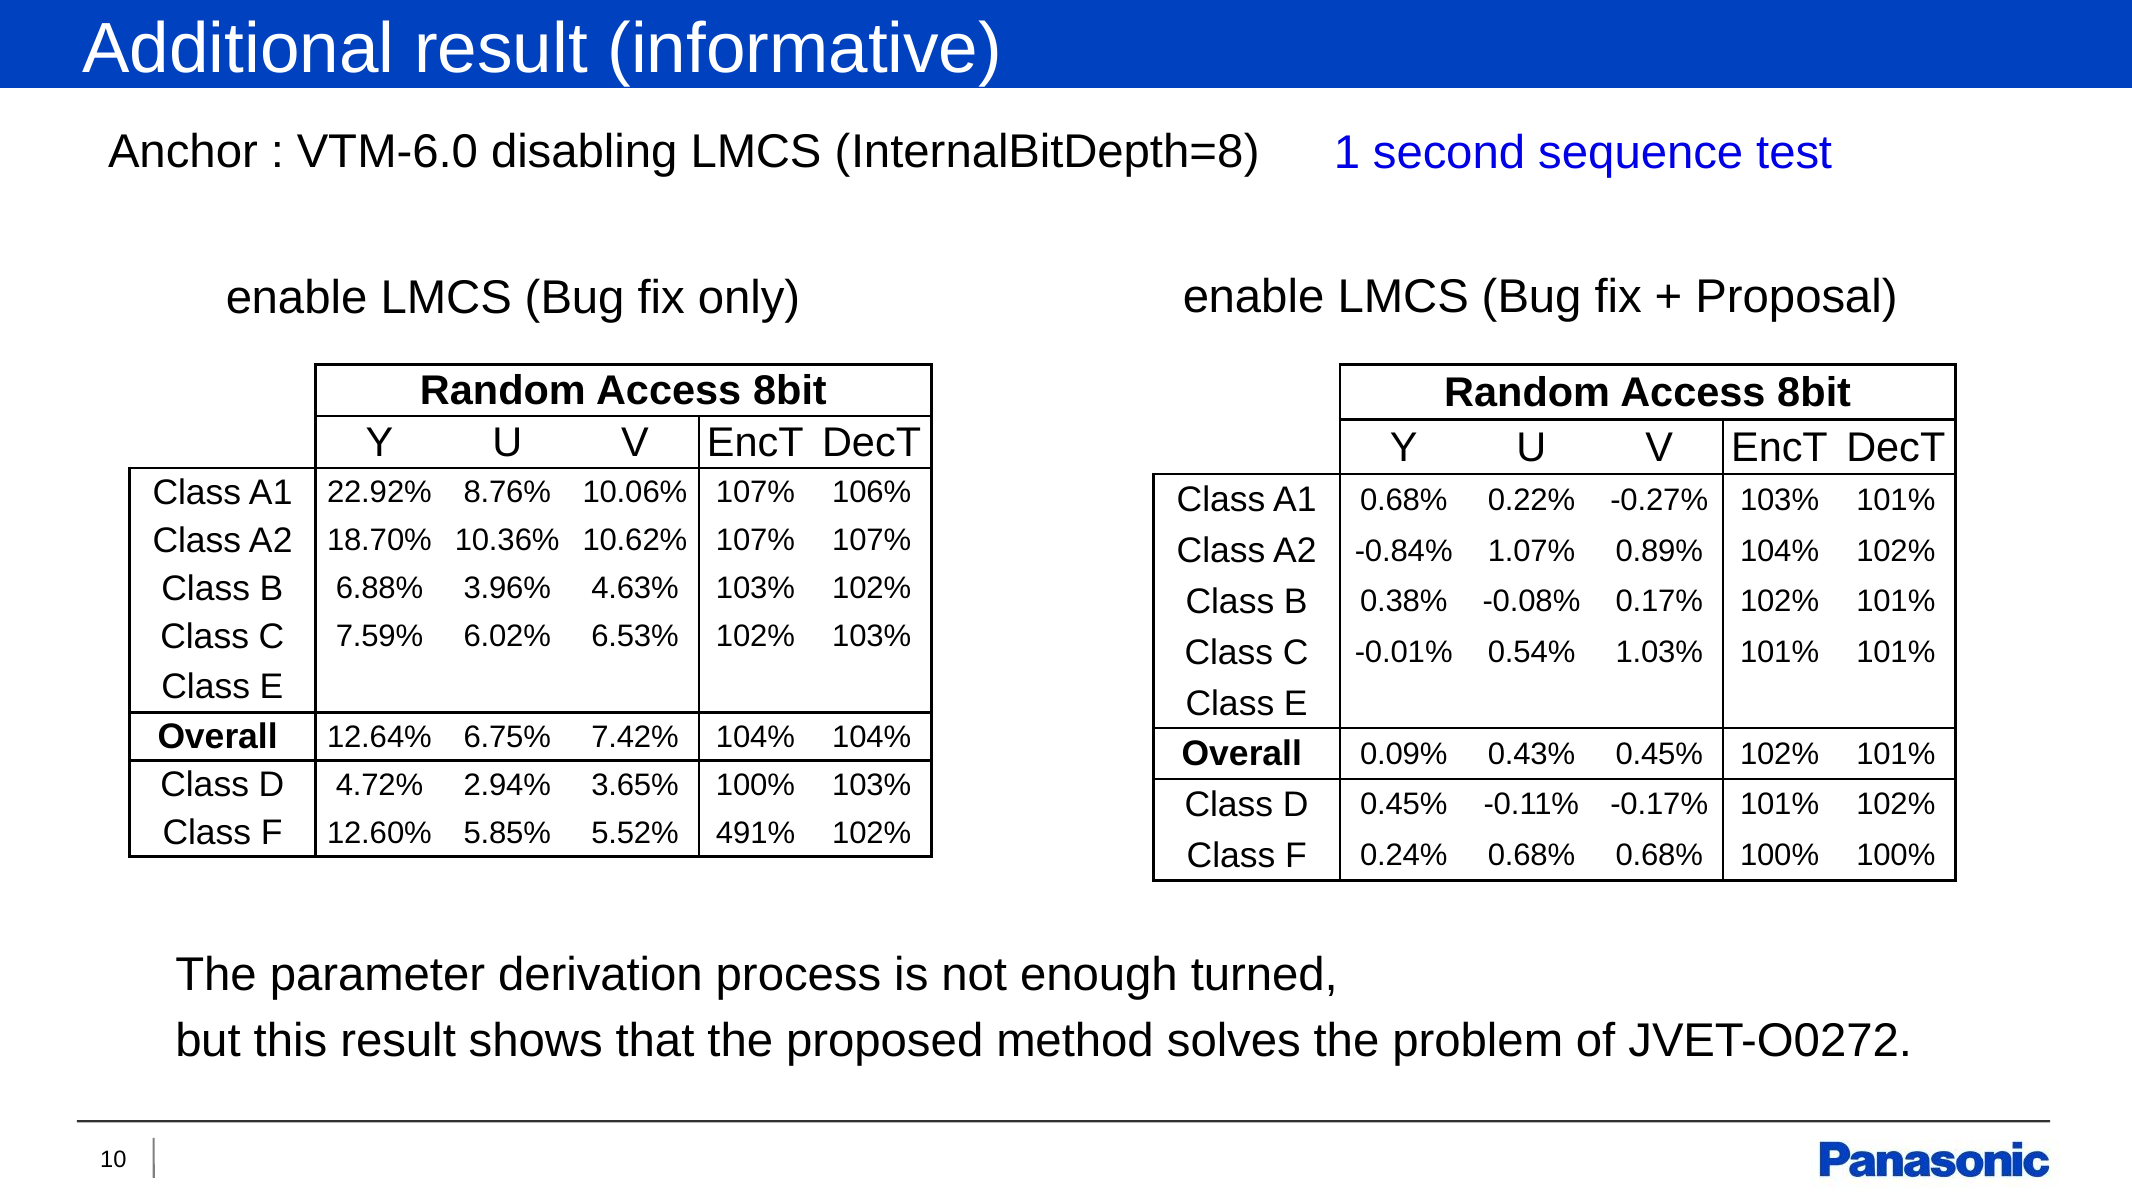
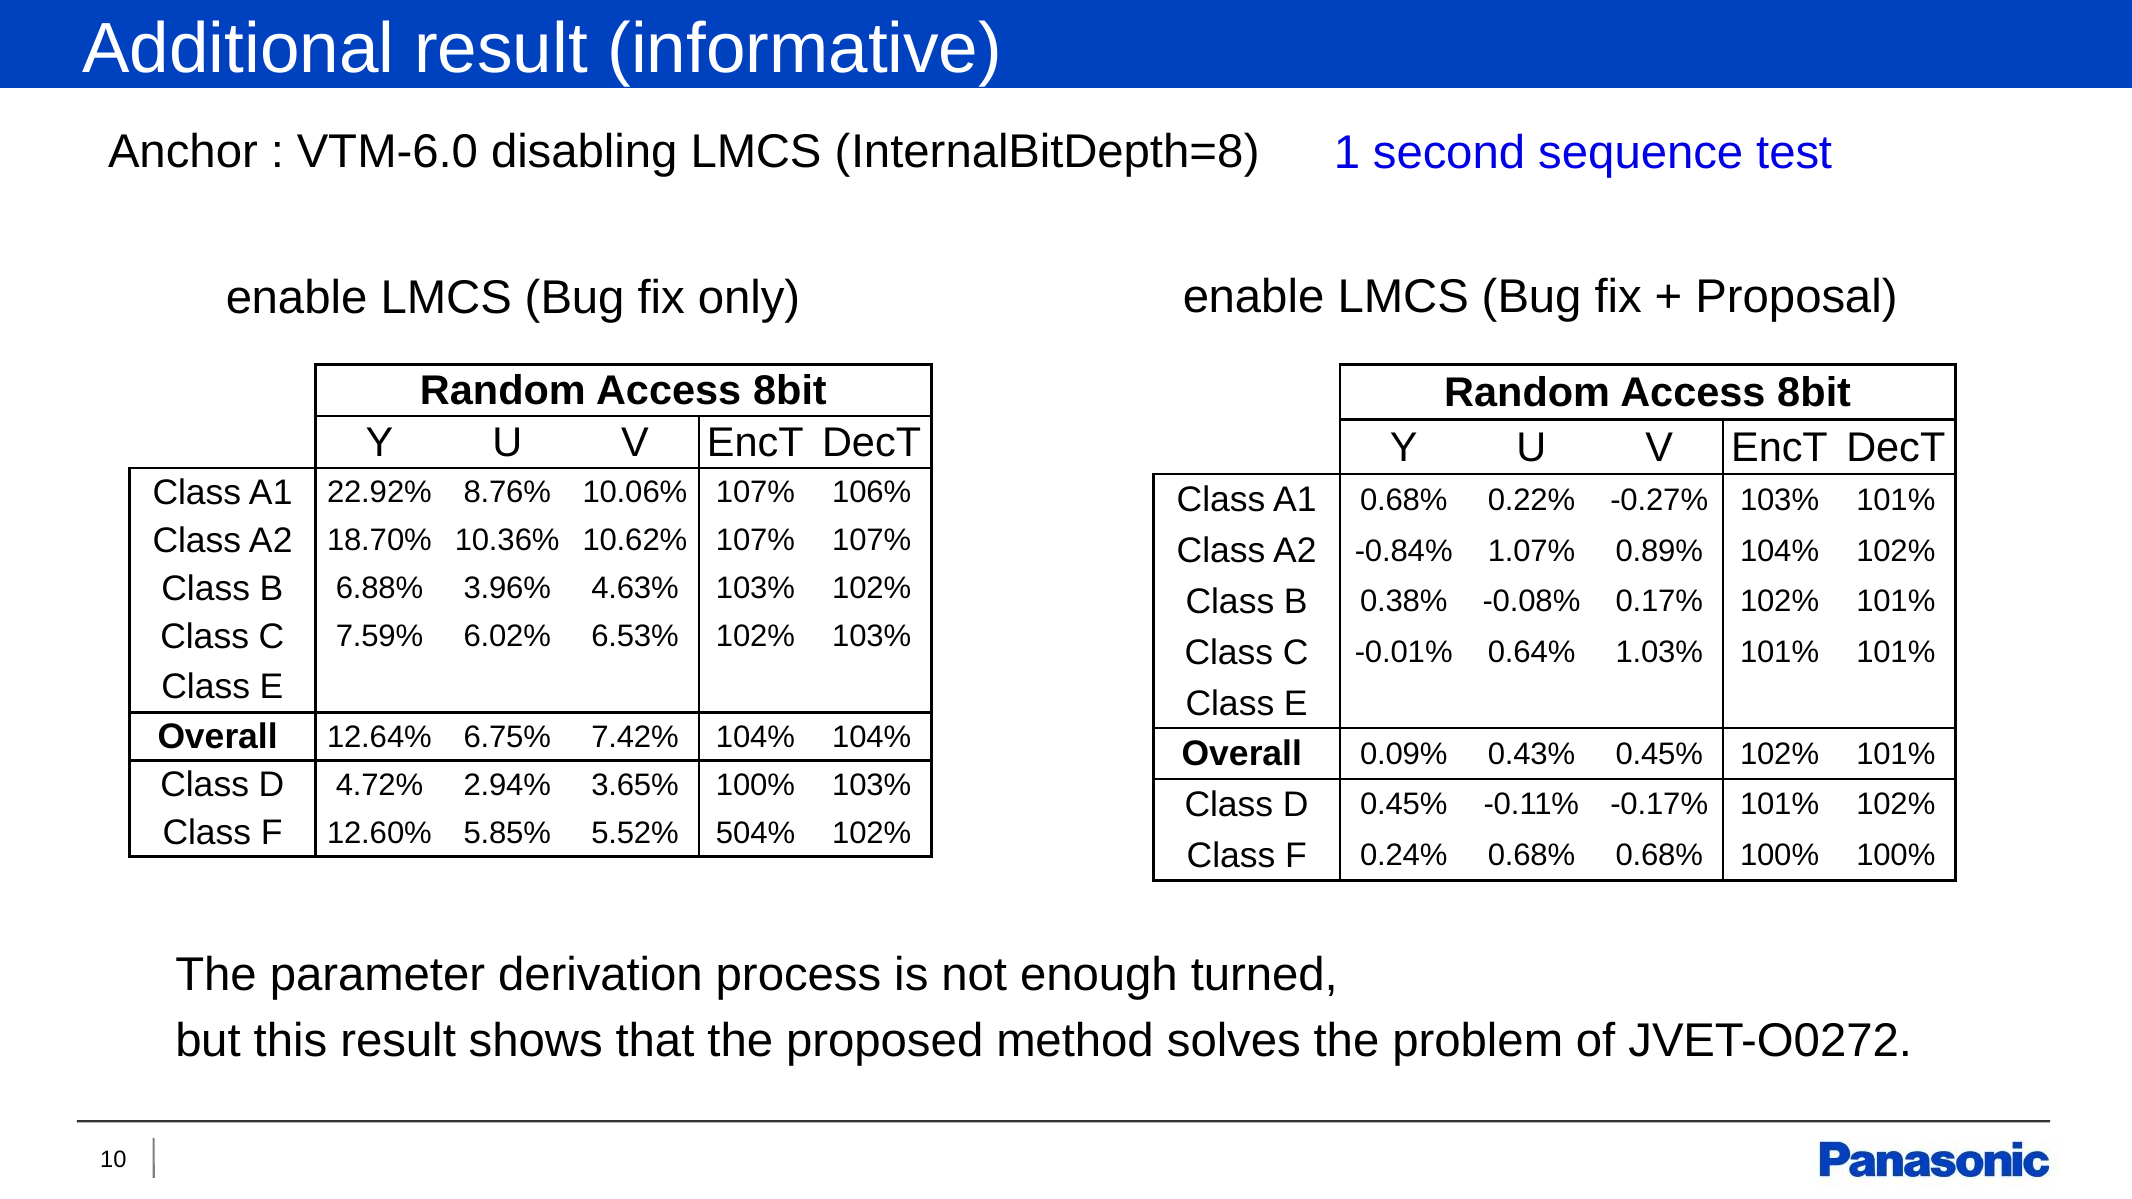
0.54%: 0.54% -> 0.64%
491%: 491% -> 504%
